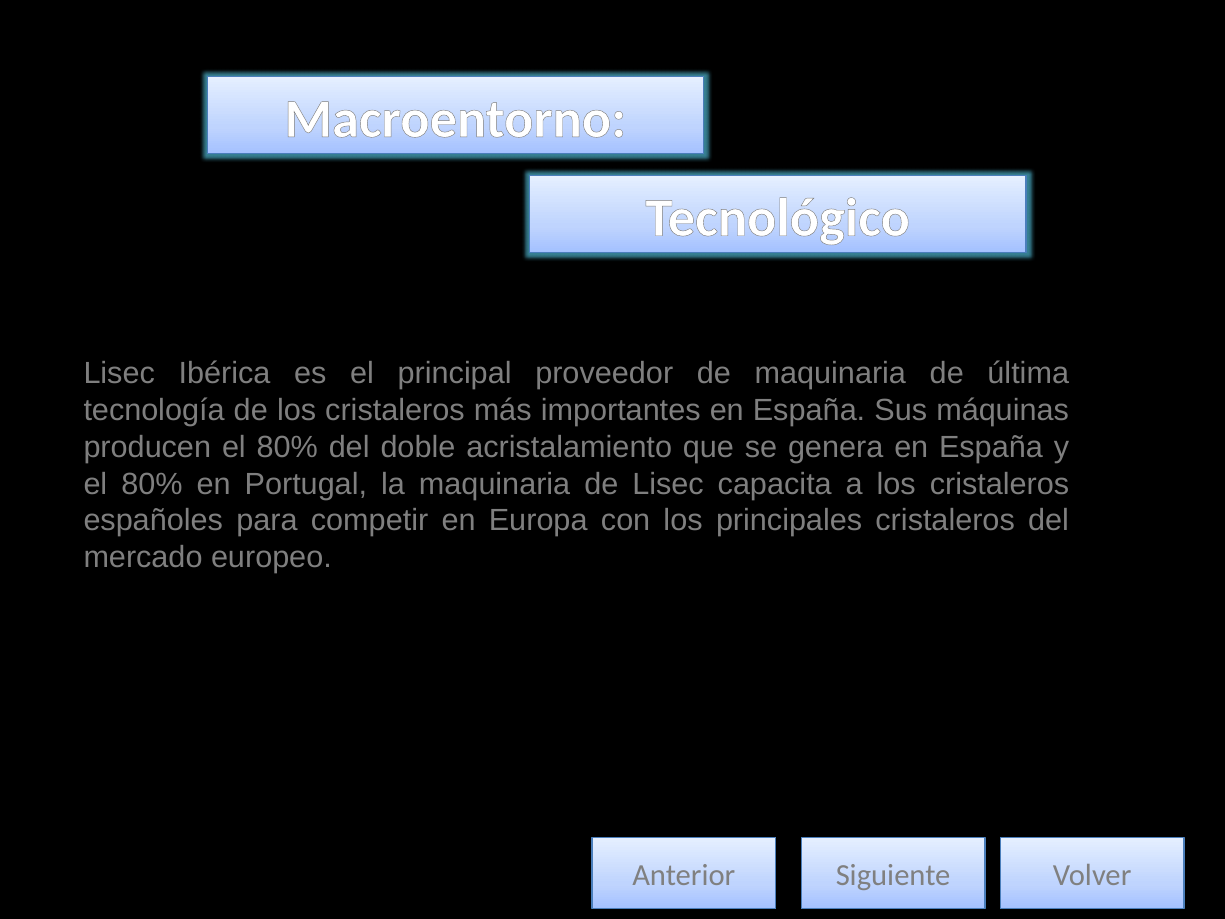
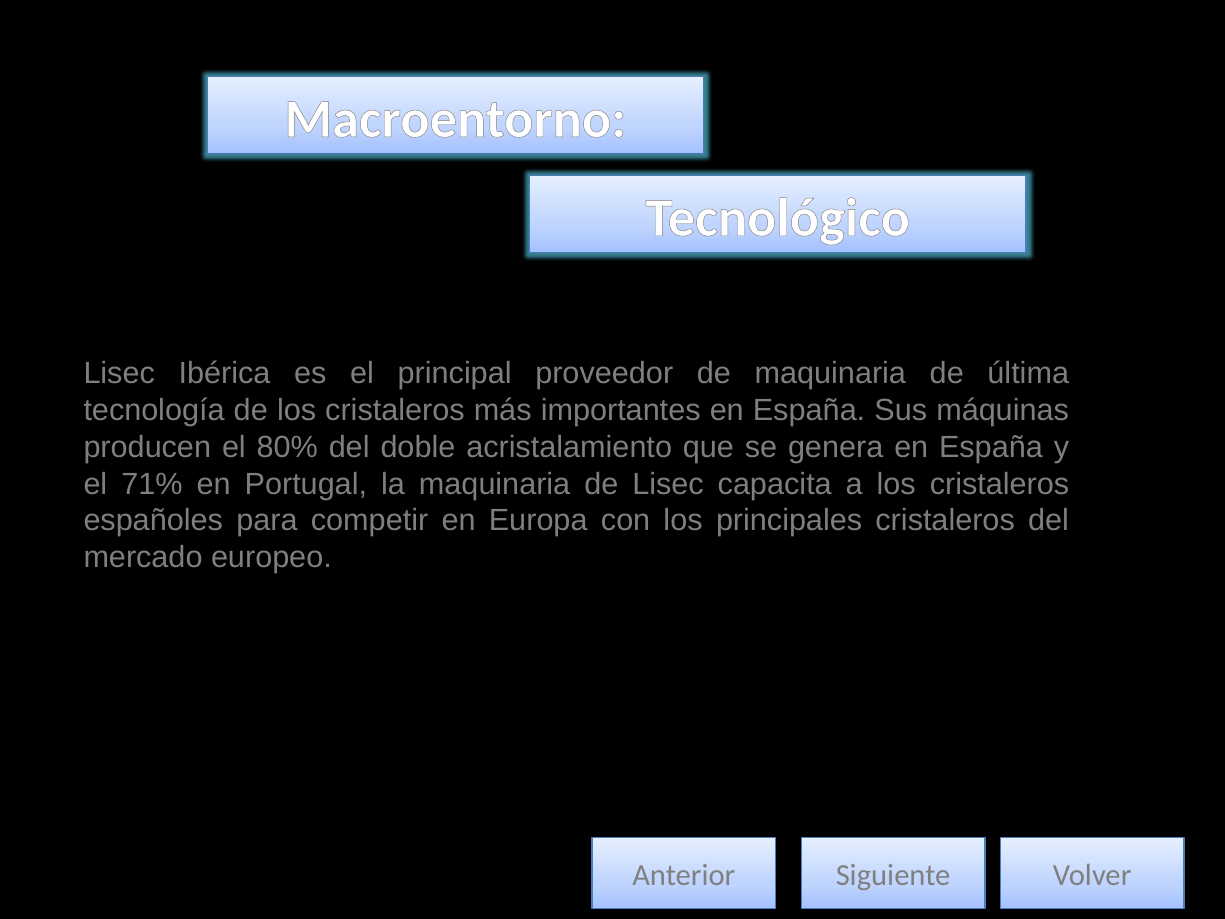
80% at (152, 484): 80% -> 71%
